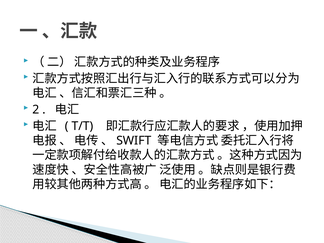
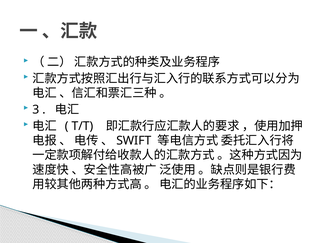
2: 2 -> 3
